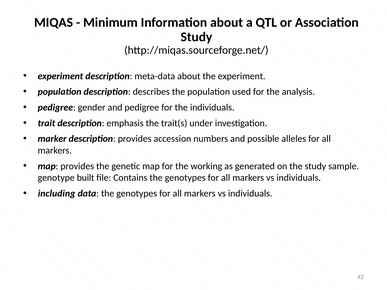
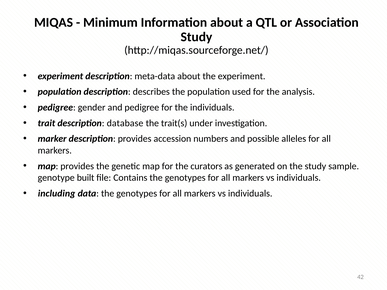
emphasis: emphasis -> database
working: working -> curators
